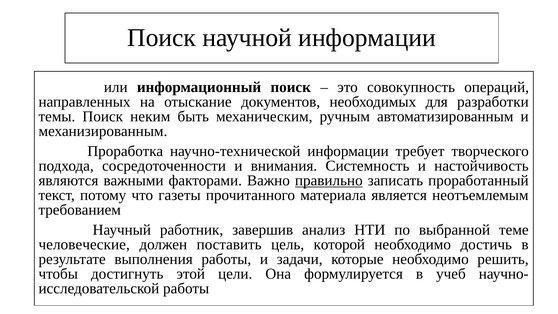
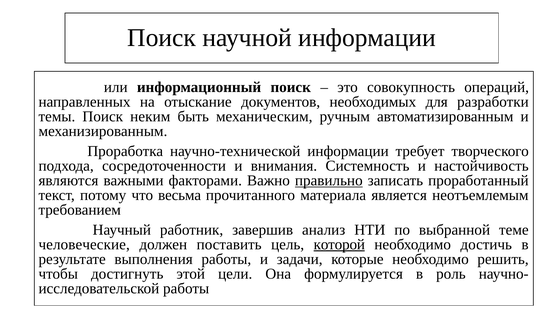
газеты: газеты -> весьма
которой underline: none -> present
учеб: учеб -> роль
